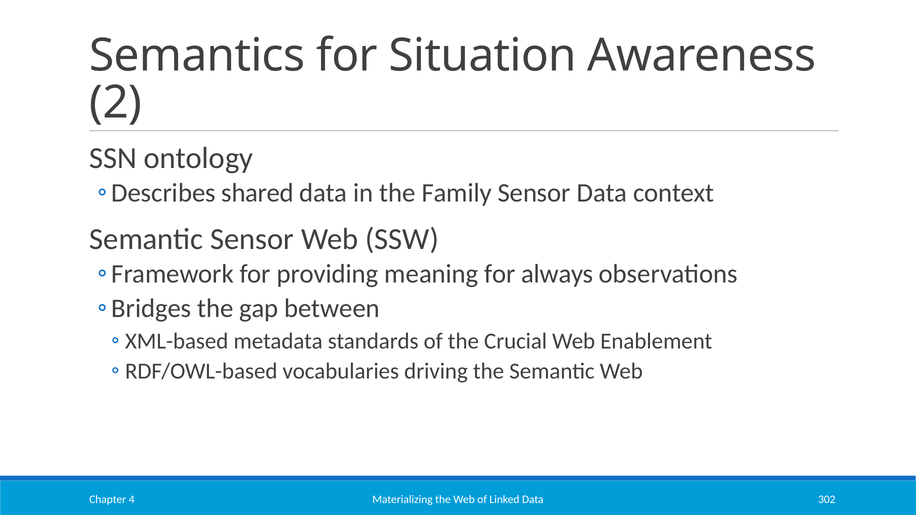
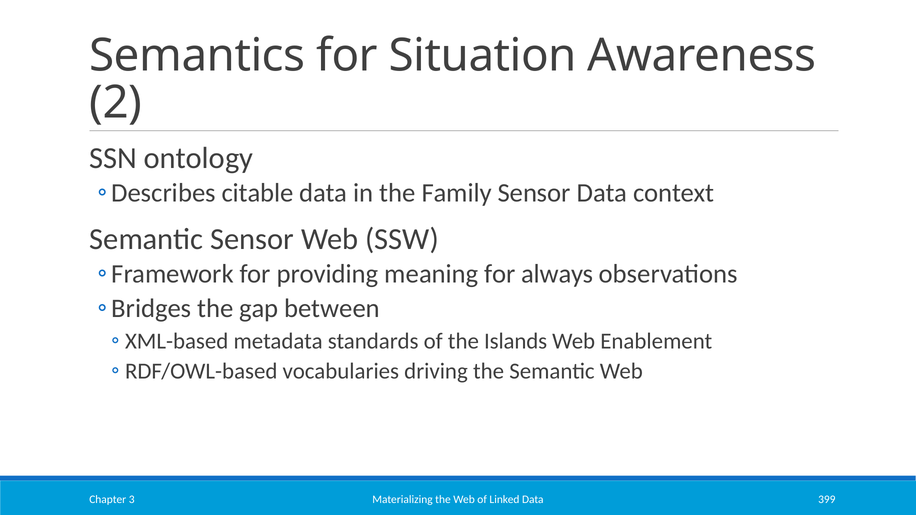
shared: shared -> citable
Crucial: Crucial -> Islands
302: 302 -> 399
4: 4 -> 3
